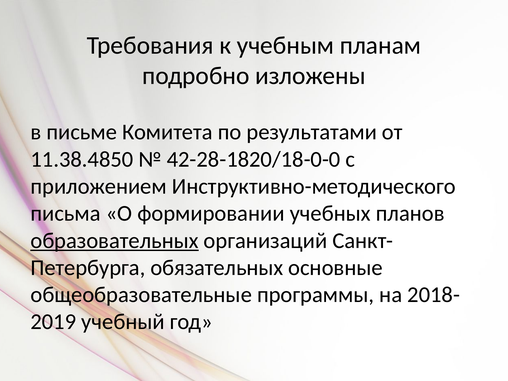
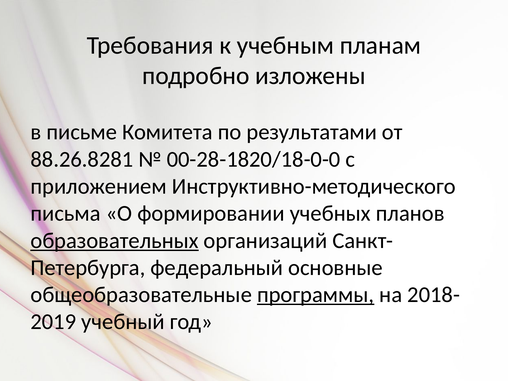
11.38.4850: 11.38.4850 -> 88.26.8281
42-28-1820/18-0-0: 42-28-1820/18-0-0 -> 00-28-1820/18-0-0
обязательных: обязательных -> федеральный
программы underline: none -> present
